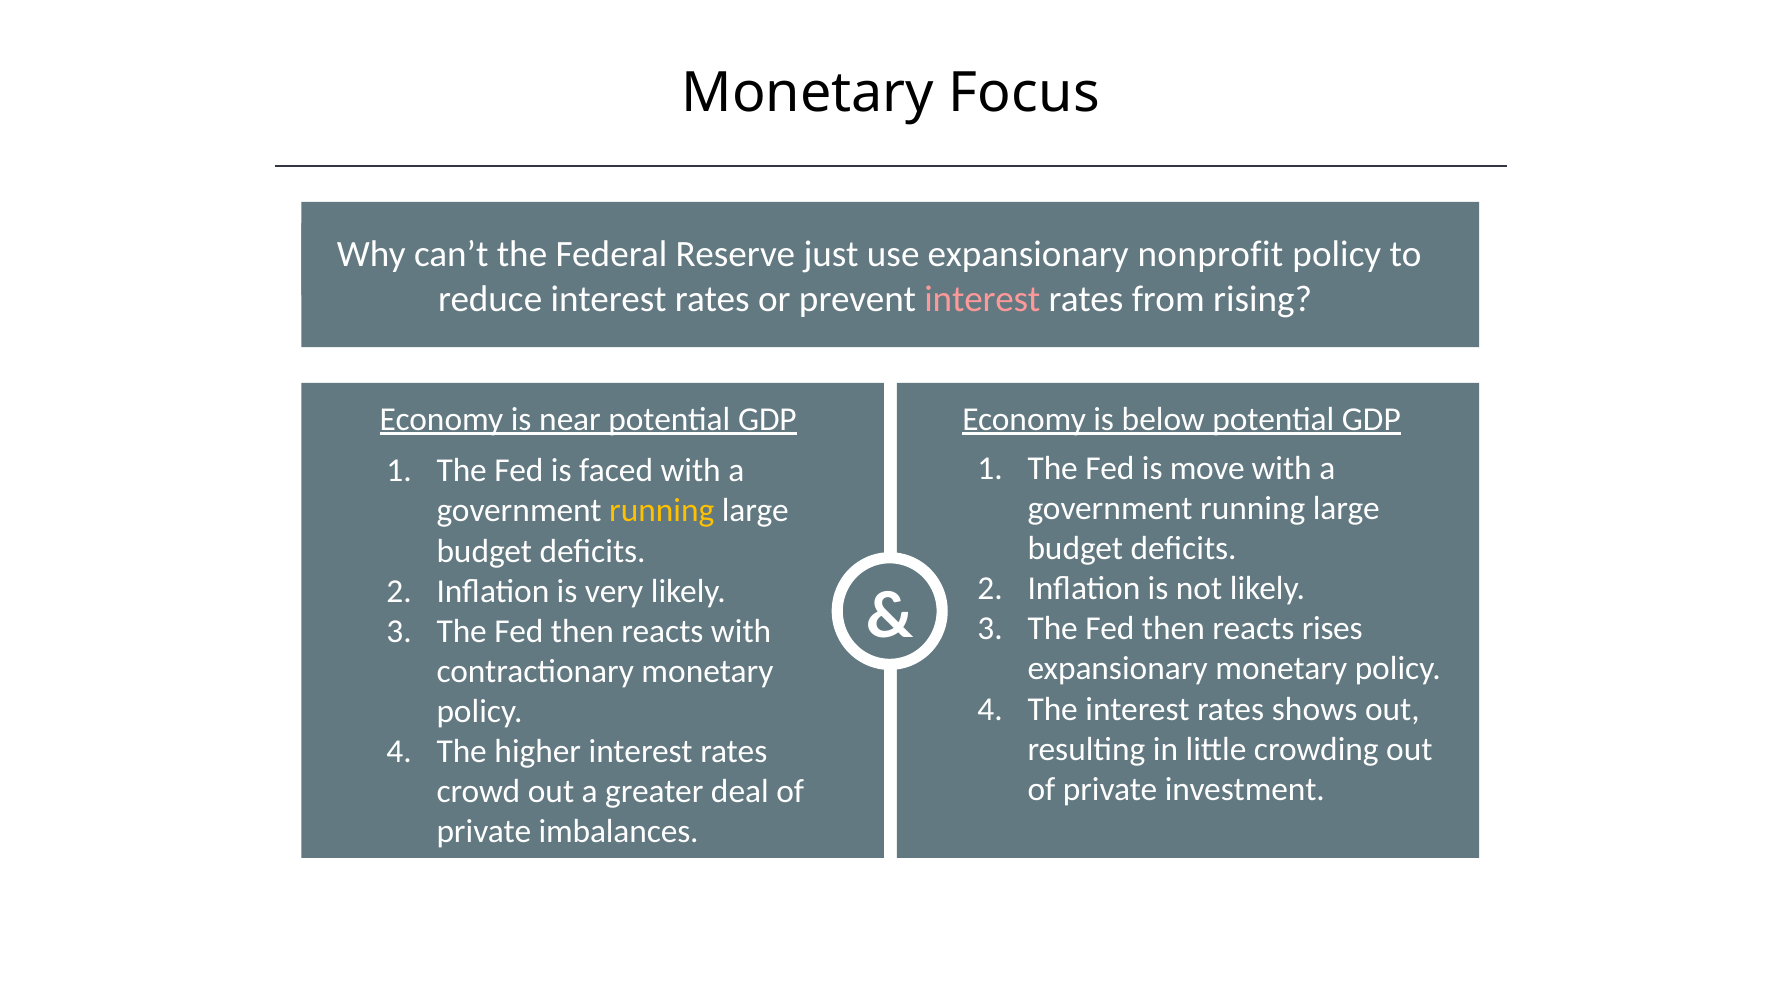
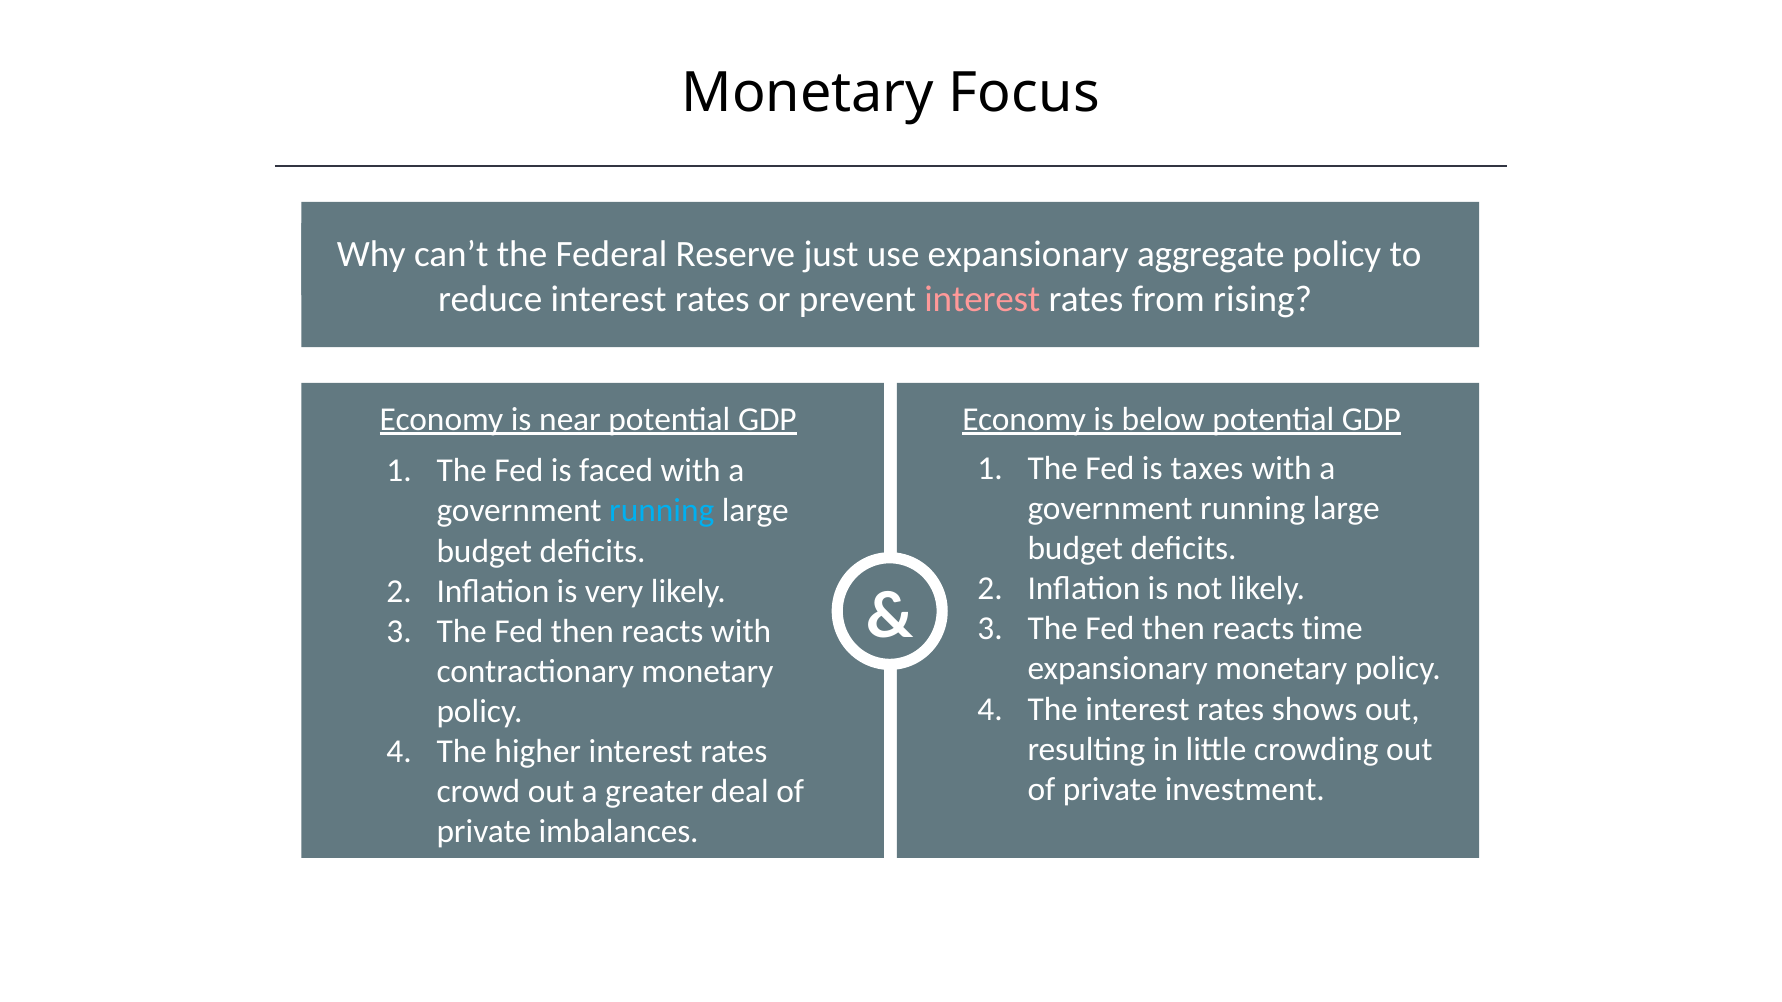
nonprofit: nonprofit -> aggregate
move: move -> taxes
running at (662, 511) colour: yellow -> light blue
rises: rises -> time
